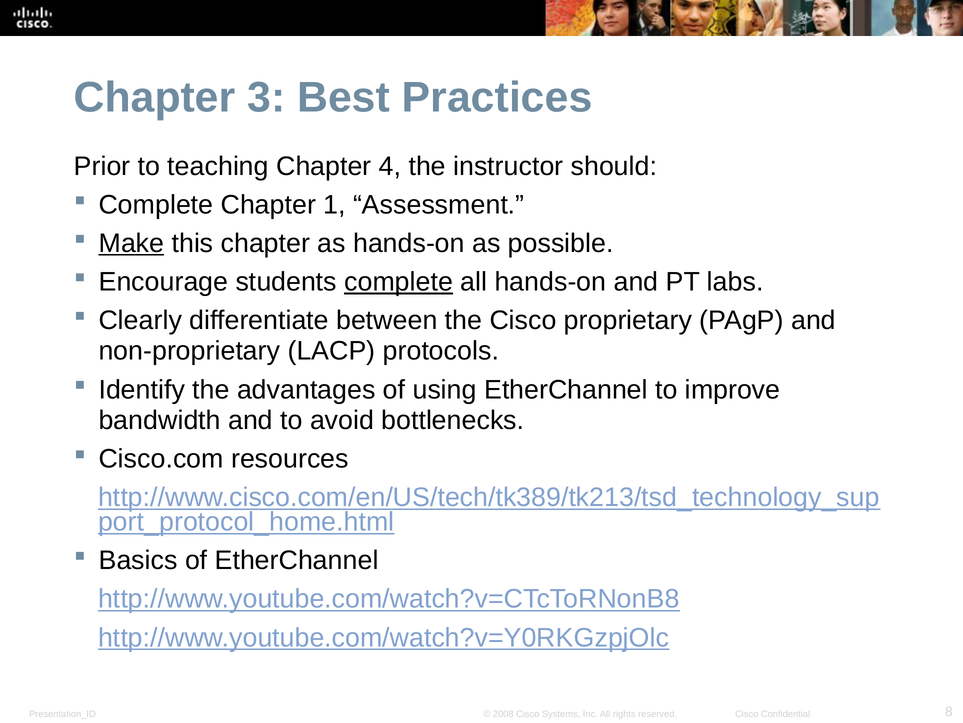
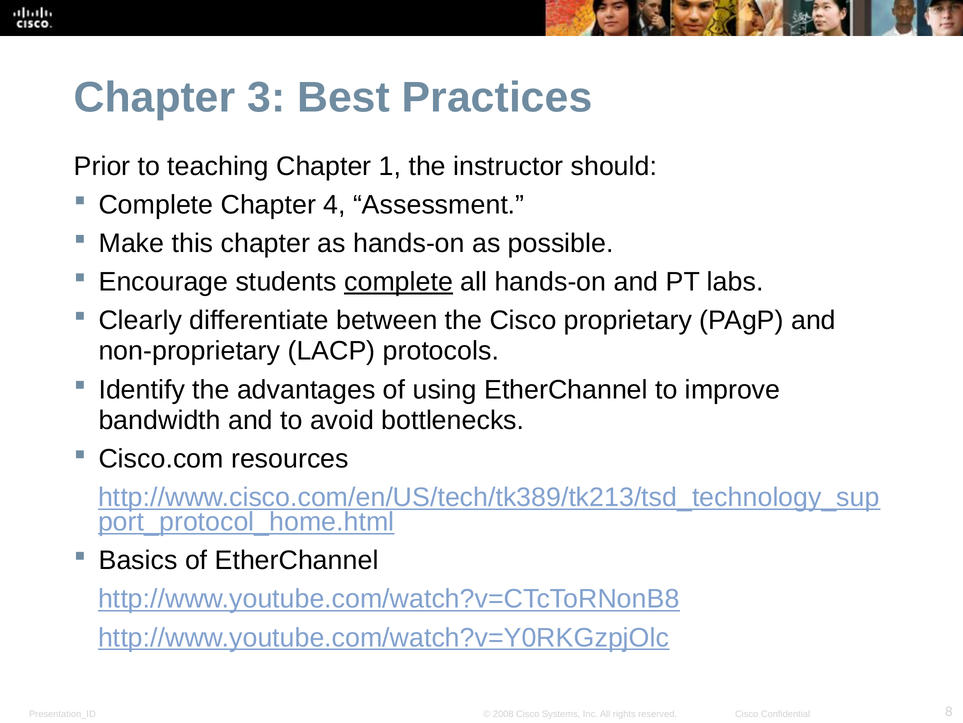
4: 4 -> 1
1: 1 -> 4
Make underline: present -> none
